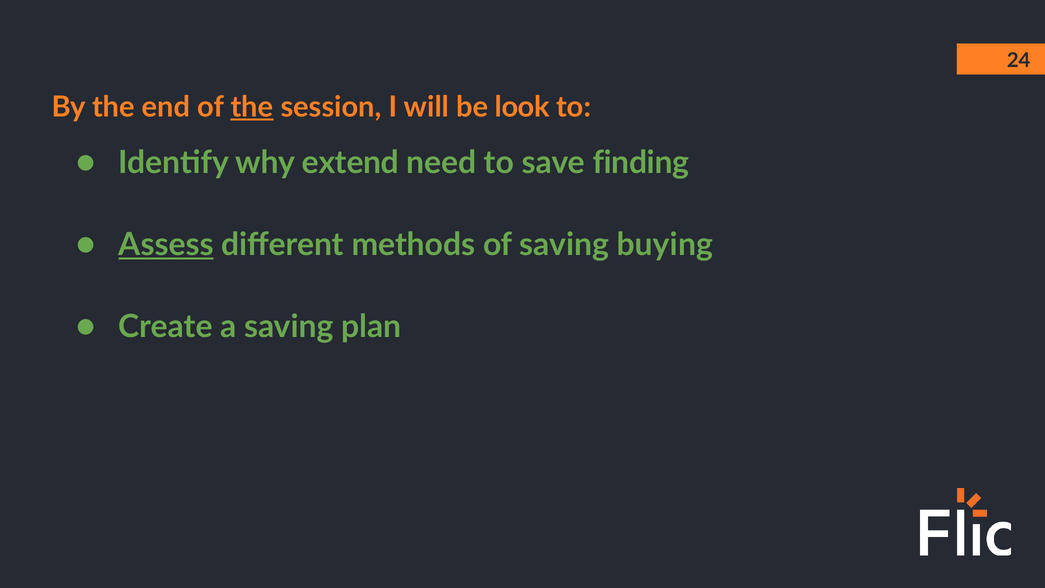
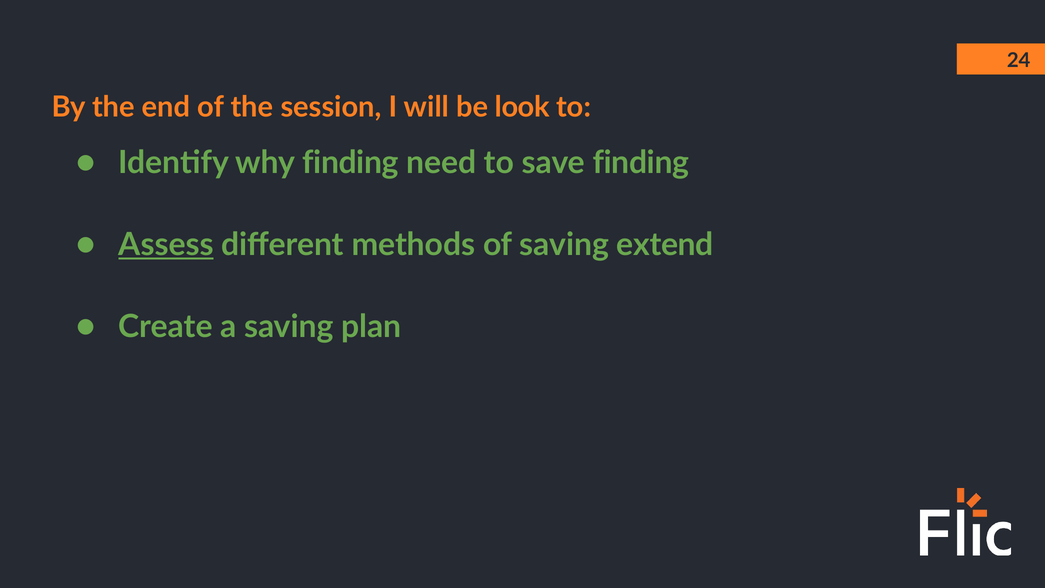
the at (252, 107) underline: present -> none
why extend: extend -> finding
buying: buying -> extend
